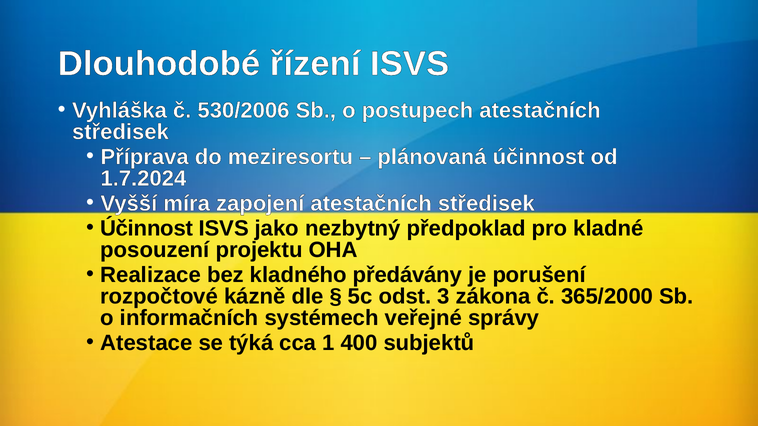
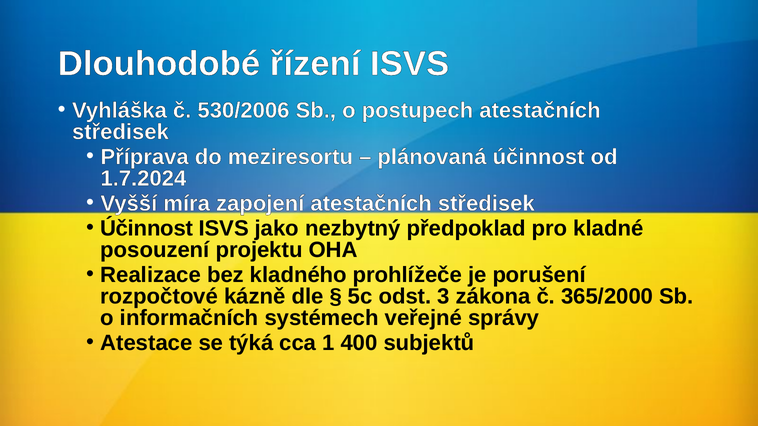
předávány: předávány -> prohlížeče
